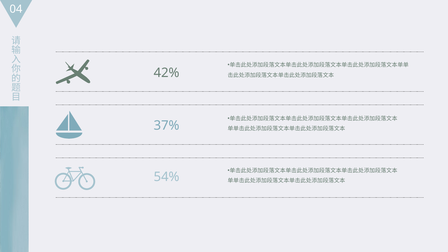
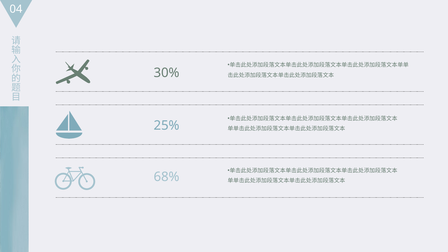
42%: 42% -> 30%
37%: 37% -> 25%
54%: 54% -> 68%
